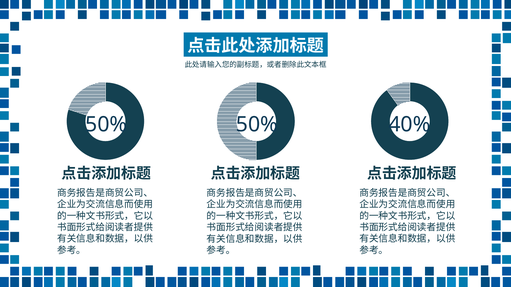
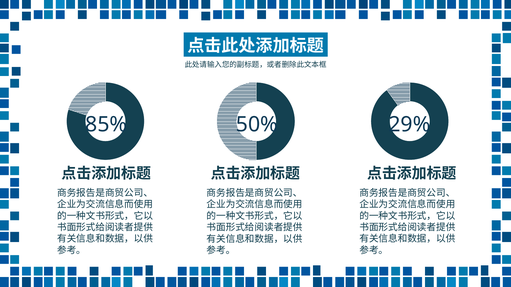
50% at (106, 125): 50% -> 85%
40%: 40% -> 29%
